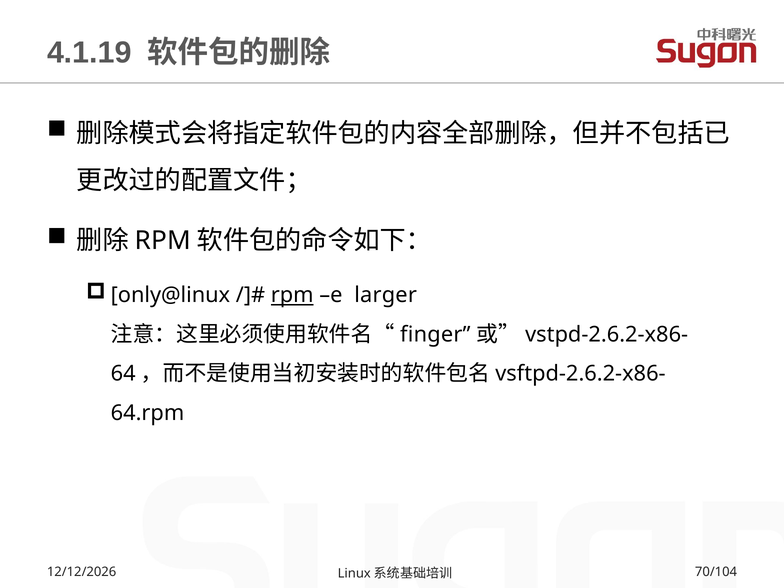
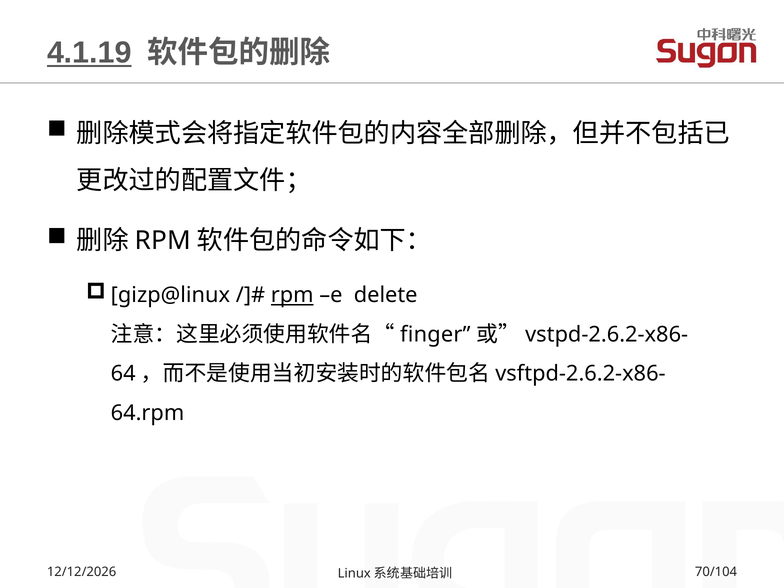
4.1.19 underline: none -> present
only@linux: only@linux -> gizp@linux
larger: larger -> delete
